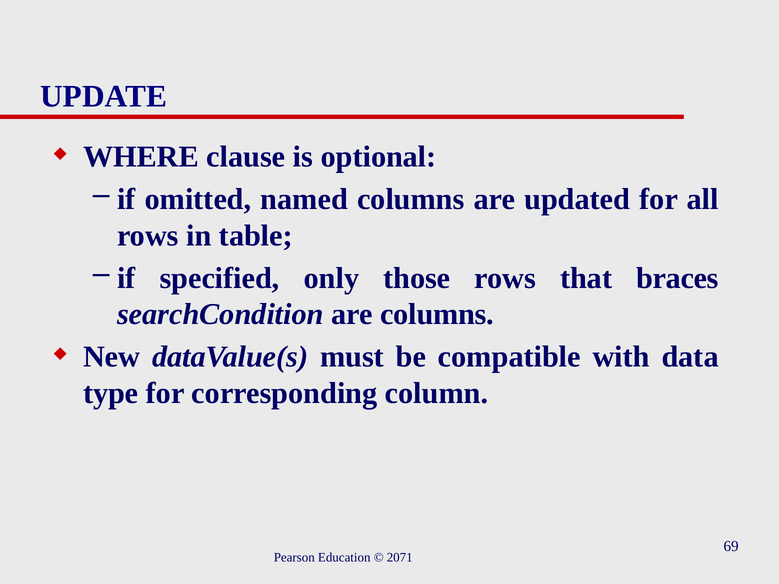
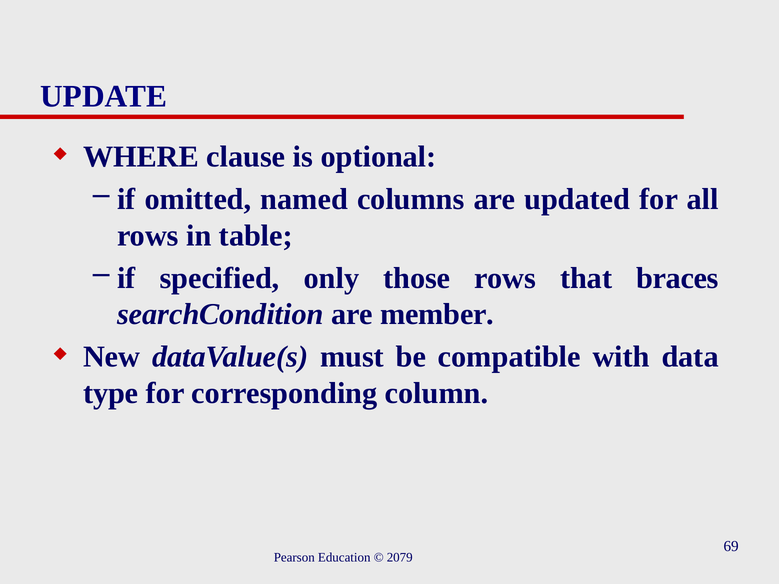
are columns: columns -> member
2071: 2071 -> 2079
